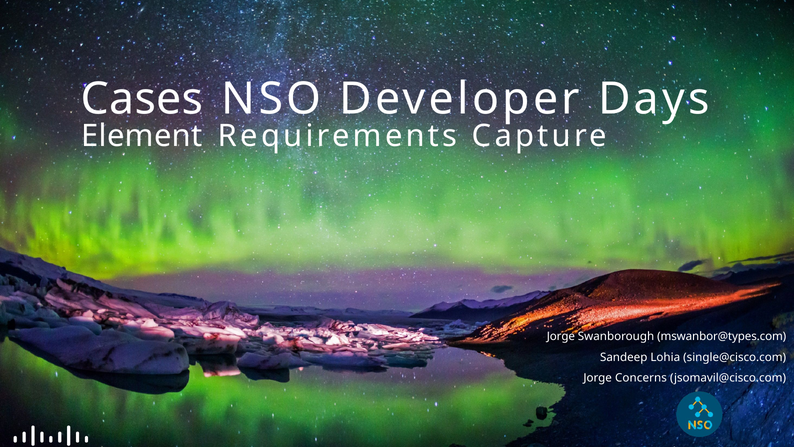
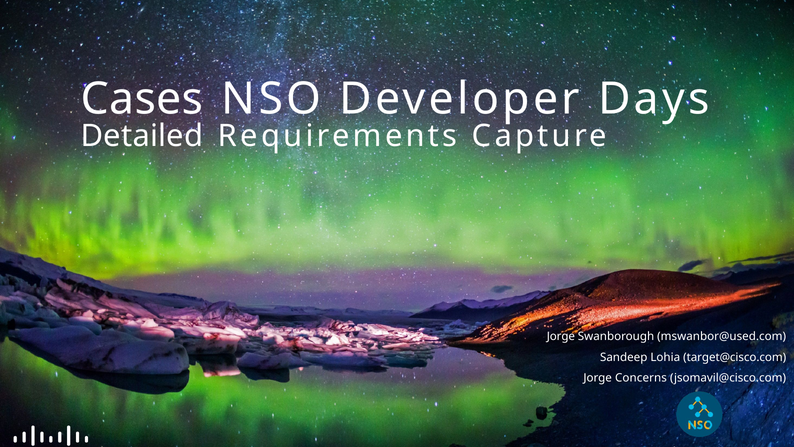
Element: Element -> Detailed
mswanbor@types.com: mswanbor@types.com -> mswanbor@used.com
single@cisco.com: single@cisco.com -> target@cisco.com
